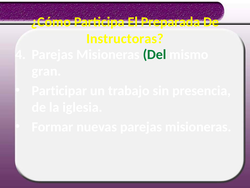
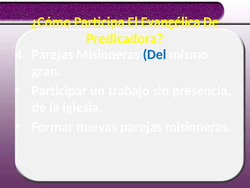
Preparada: Preparada -> Evangélica
Instructoras: Instructoras -> Predicadora
Del colour: green -> blue
